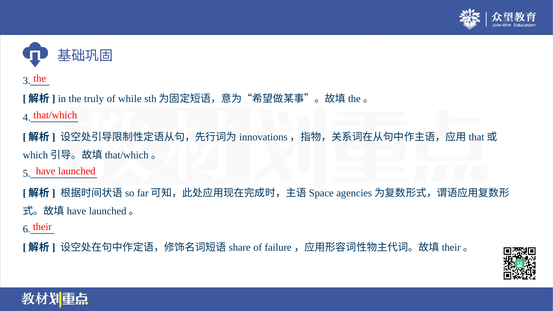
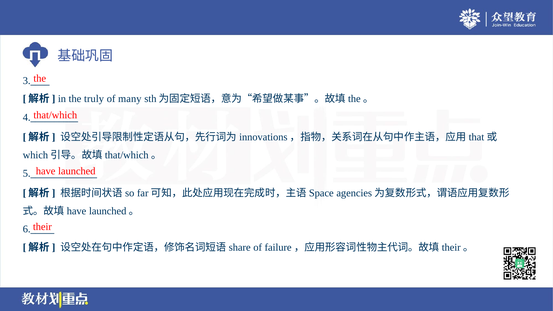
while: while -> many
